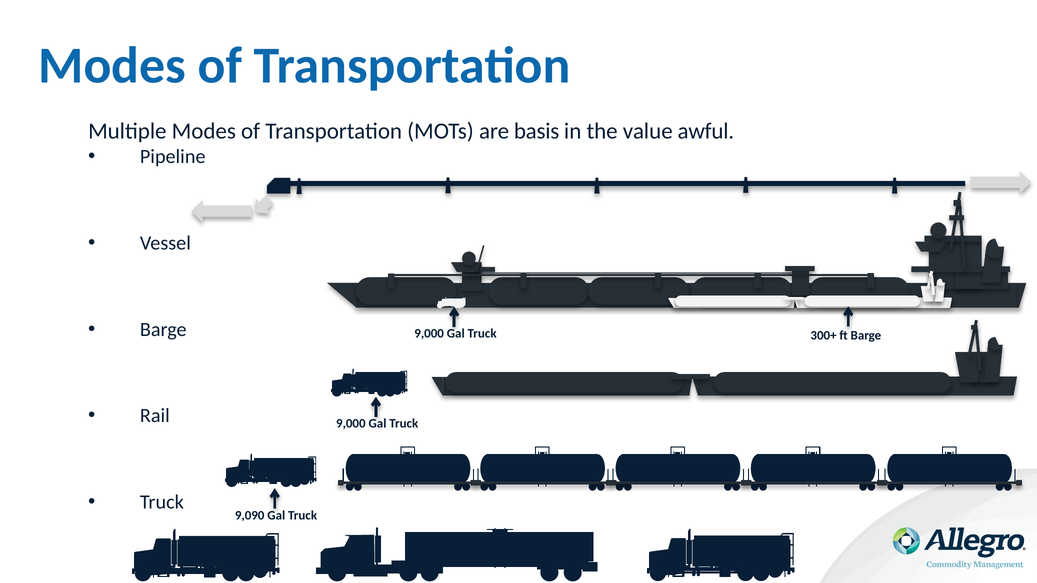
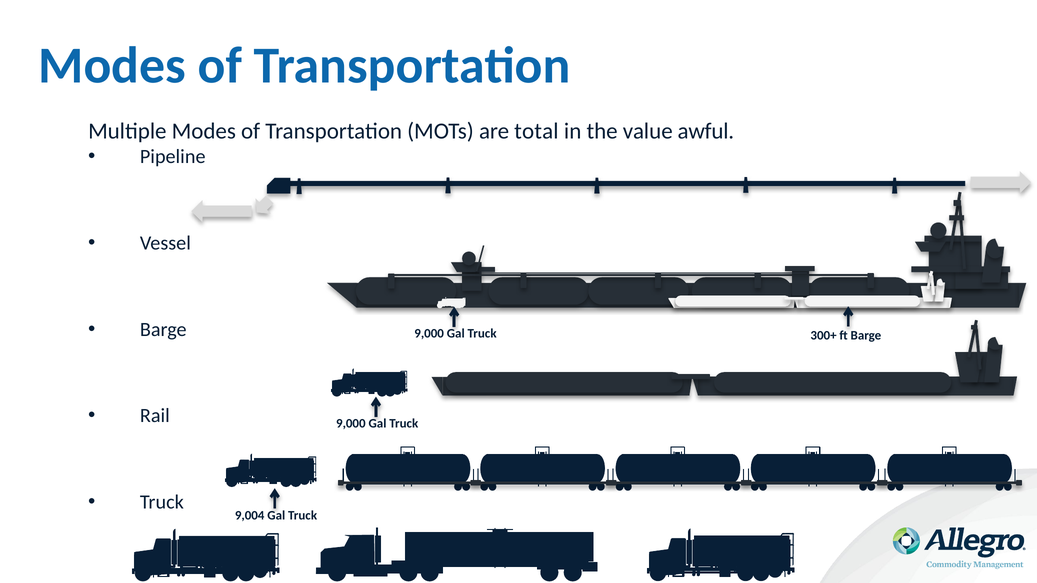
basis: basis -> total
9,090: 9,090 -> 9,004
